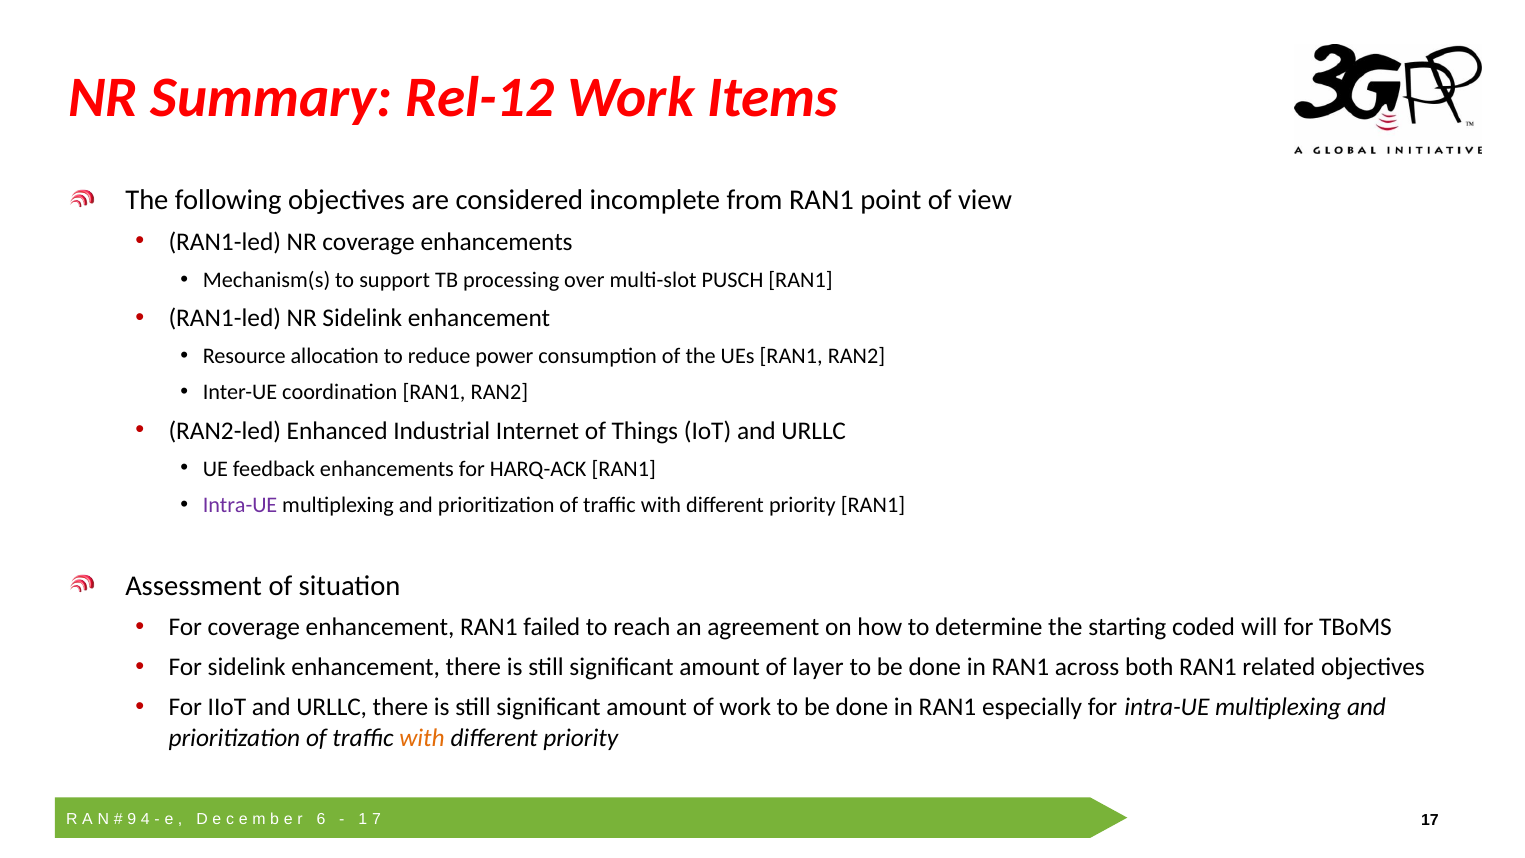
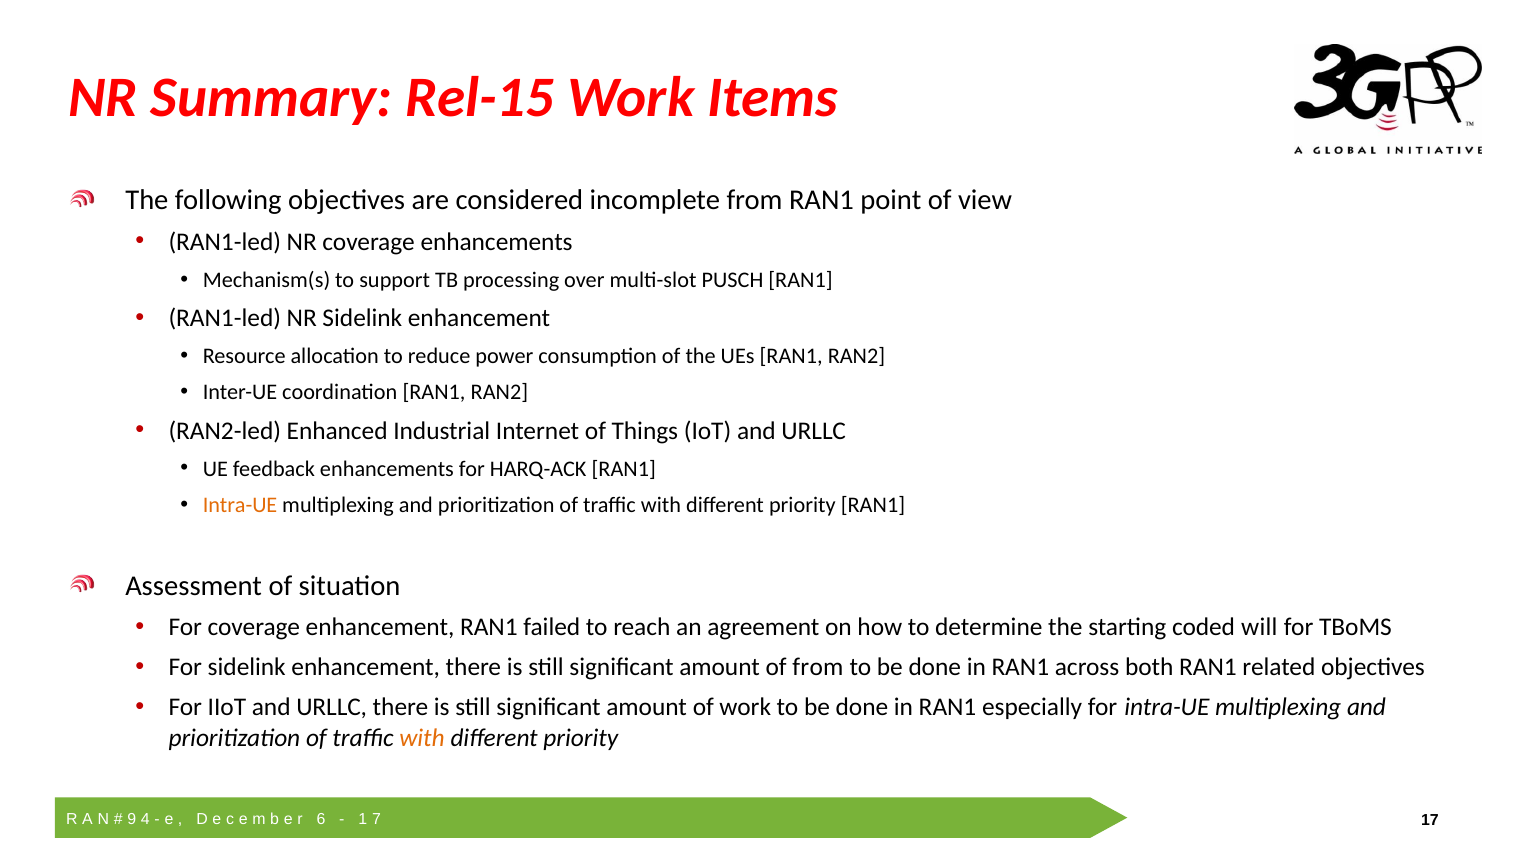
Rel-12: Rel-12 -> Rel-15
Intra-UE at (240, 505) colour: purple -> orange
of layer: layer -> from
